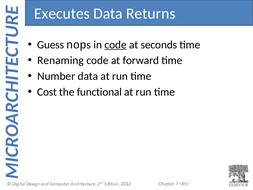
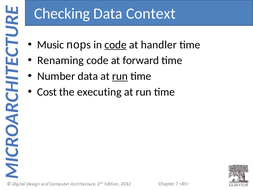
Executes: Executes -> Checking
Returns: Returns -> Context
Guess: Guess -> Music
seconds: seconds -> handler
run at (120, 76) underline: none -> present
functional: functional -> executing
